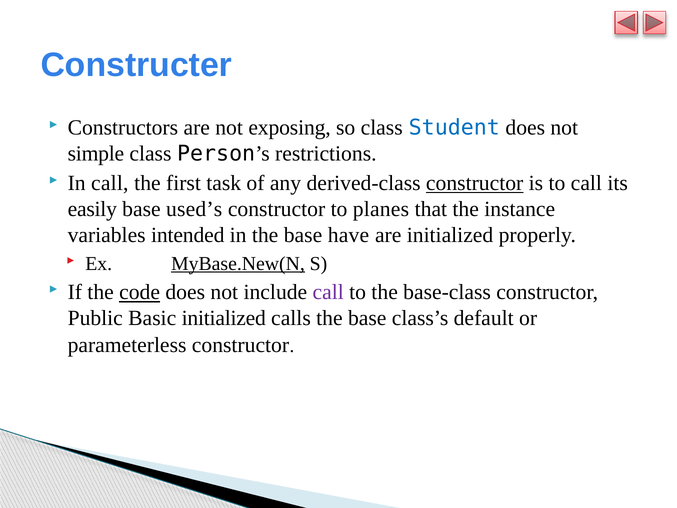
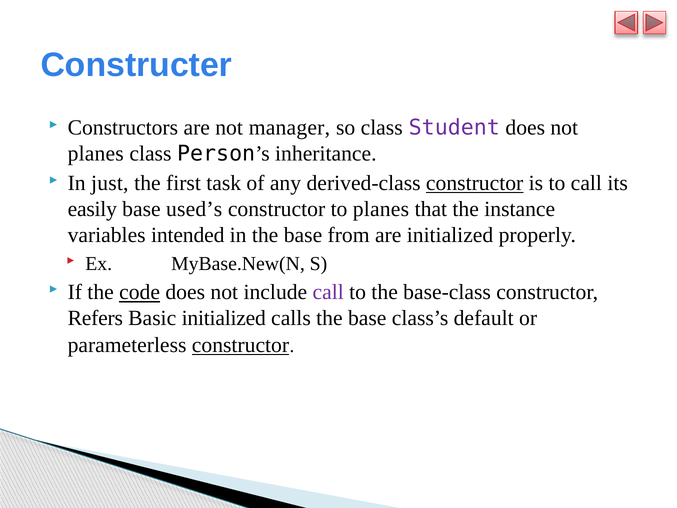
exposing: exposing -> manager
Student colour: blue -> purple
simple at (96, 153): simple -> planes
restrictions: restrictions -> inheritance
In call: call -> just
have: have -> from
MyBase.New(N underline: present -> none
Public: Public -> Refers
constructor at (240, 345) underline: none -> present
